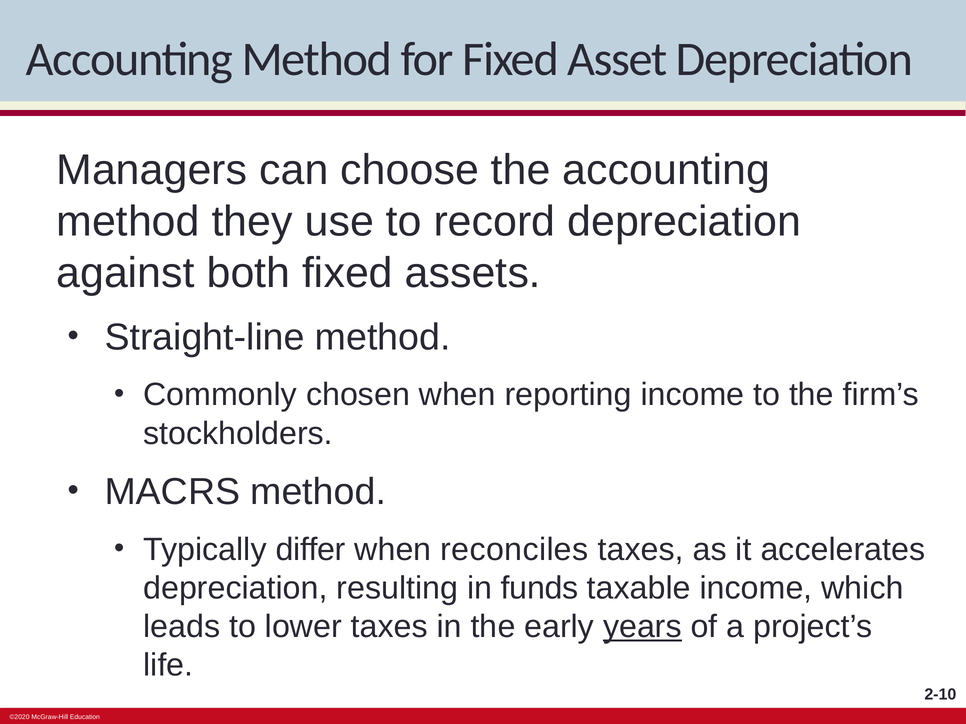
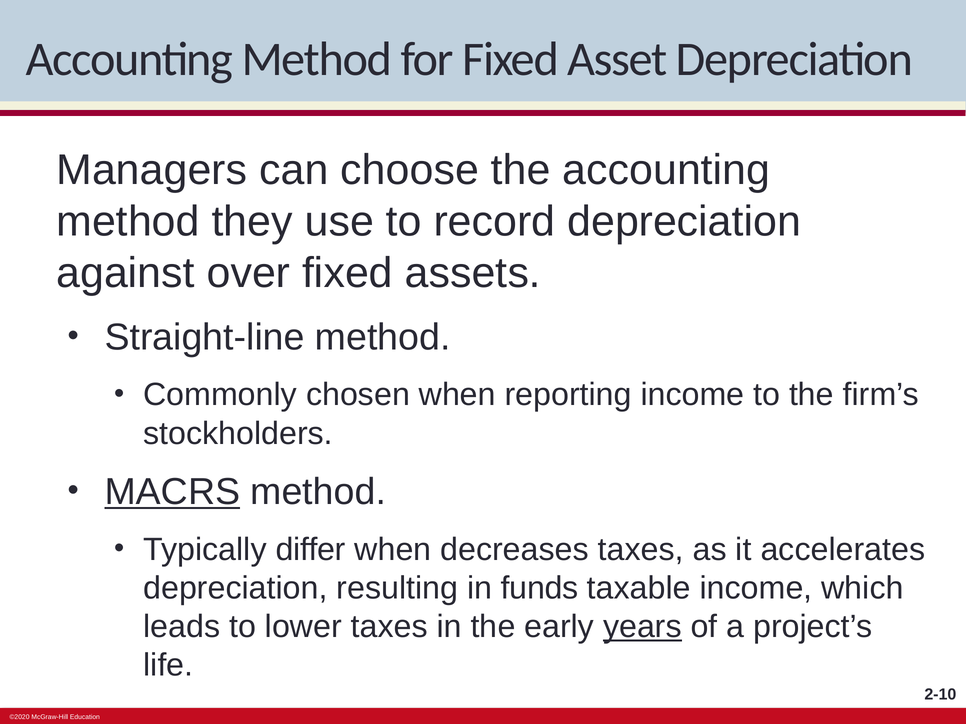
both: both -> over
MACRS underline: none -> present
reconciles: reconciles -> decreases
